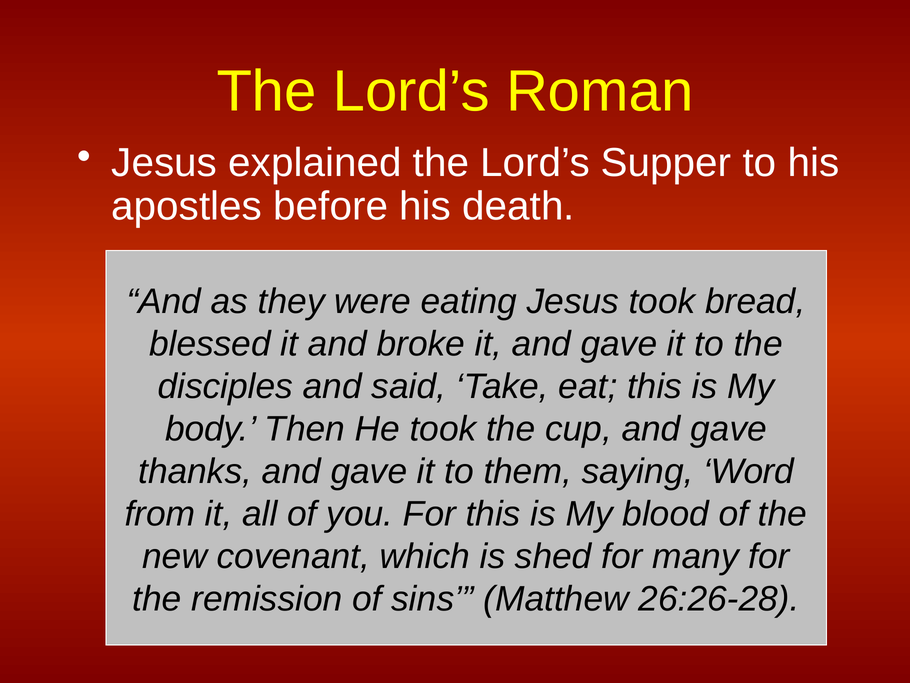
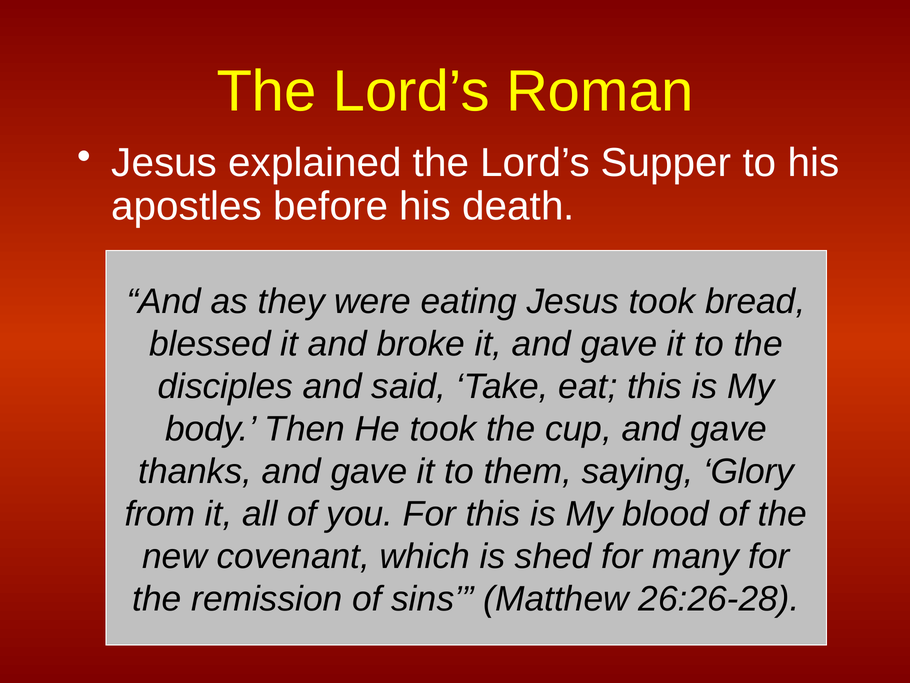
Word: Word -> Glory
